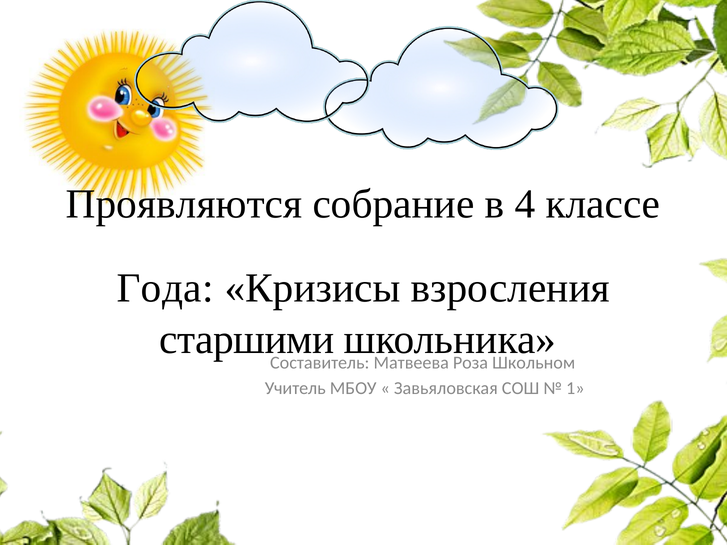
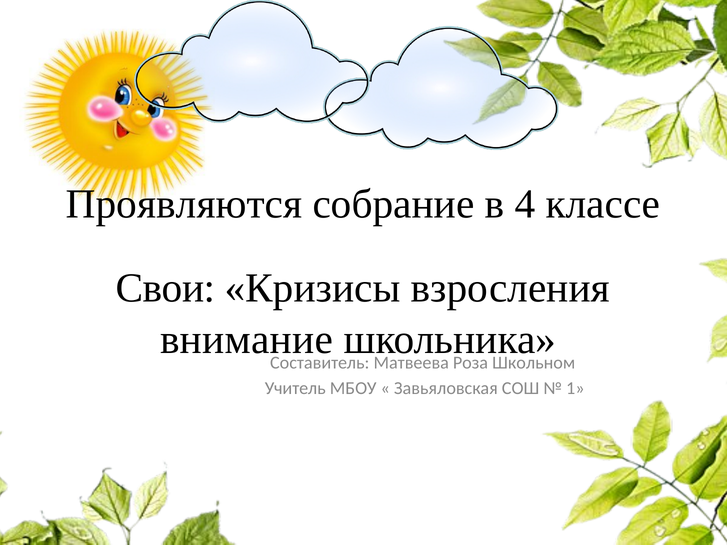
Года: Года -> Свои
старшими: старшими -> внимание
